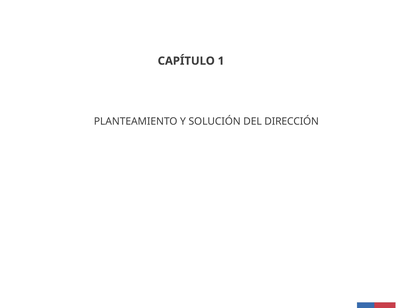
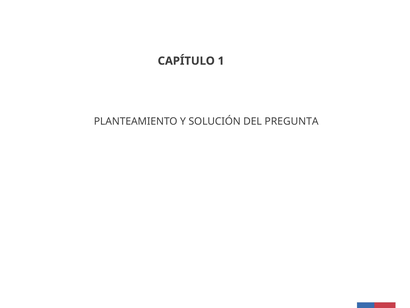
DIRECCIÓN: DIRECCIÓN -> PREGUNTA
